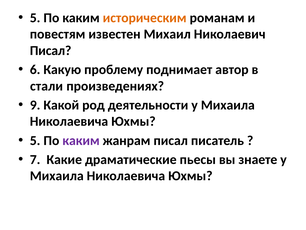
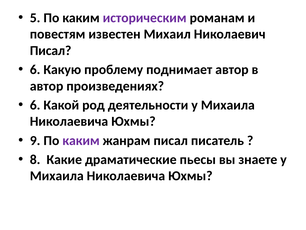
историческим colour: orange -> purple
стали at (47, 86): стали -> автор
9 at (35, 105): 9 -> 6
5 at (35, 140): 5 -> 9
7: 7 -> 8
